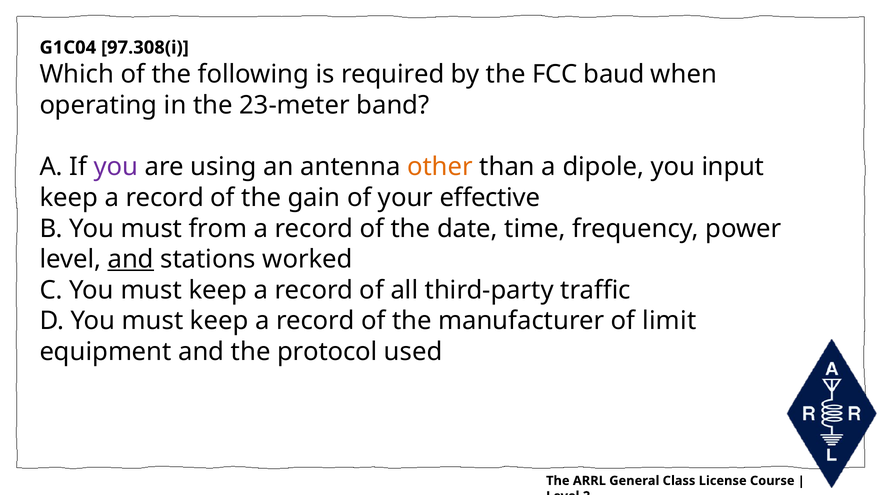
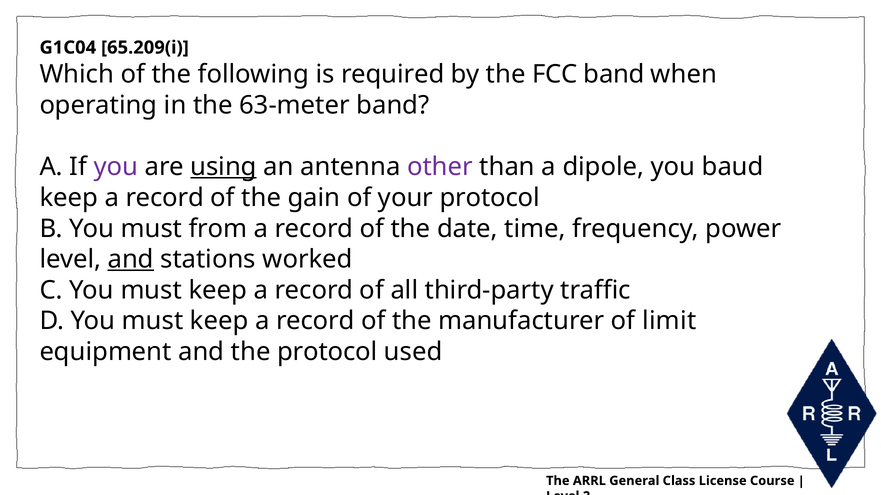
97.308(i: 97.308(i -> 65.209(i
FCC baud: baud -> band
23-meter: 23-meter -> 63-meter
using underline: none -> present
other colour: orange -> purple
input: input -> baud
your effective: effective -> protocol
